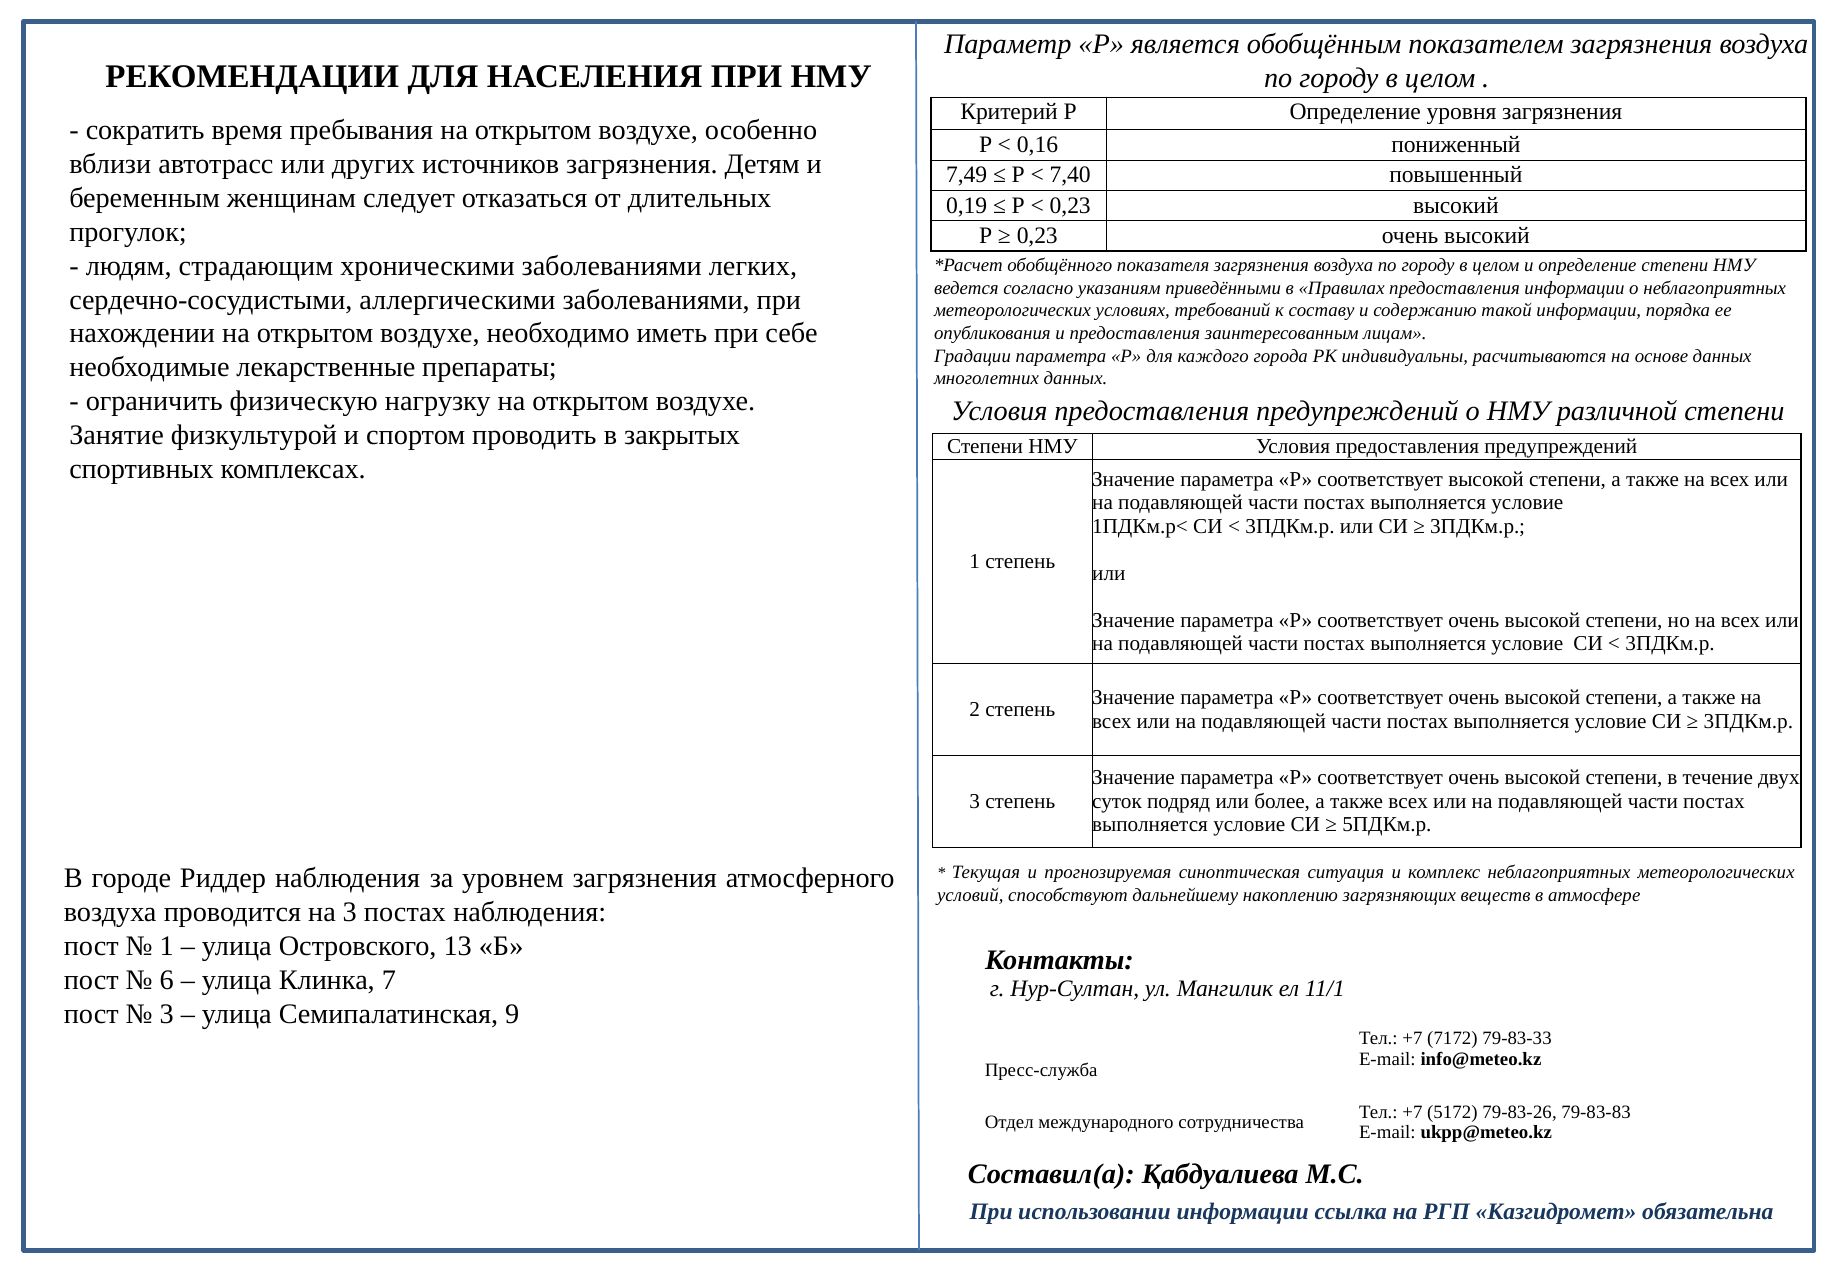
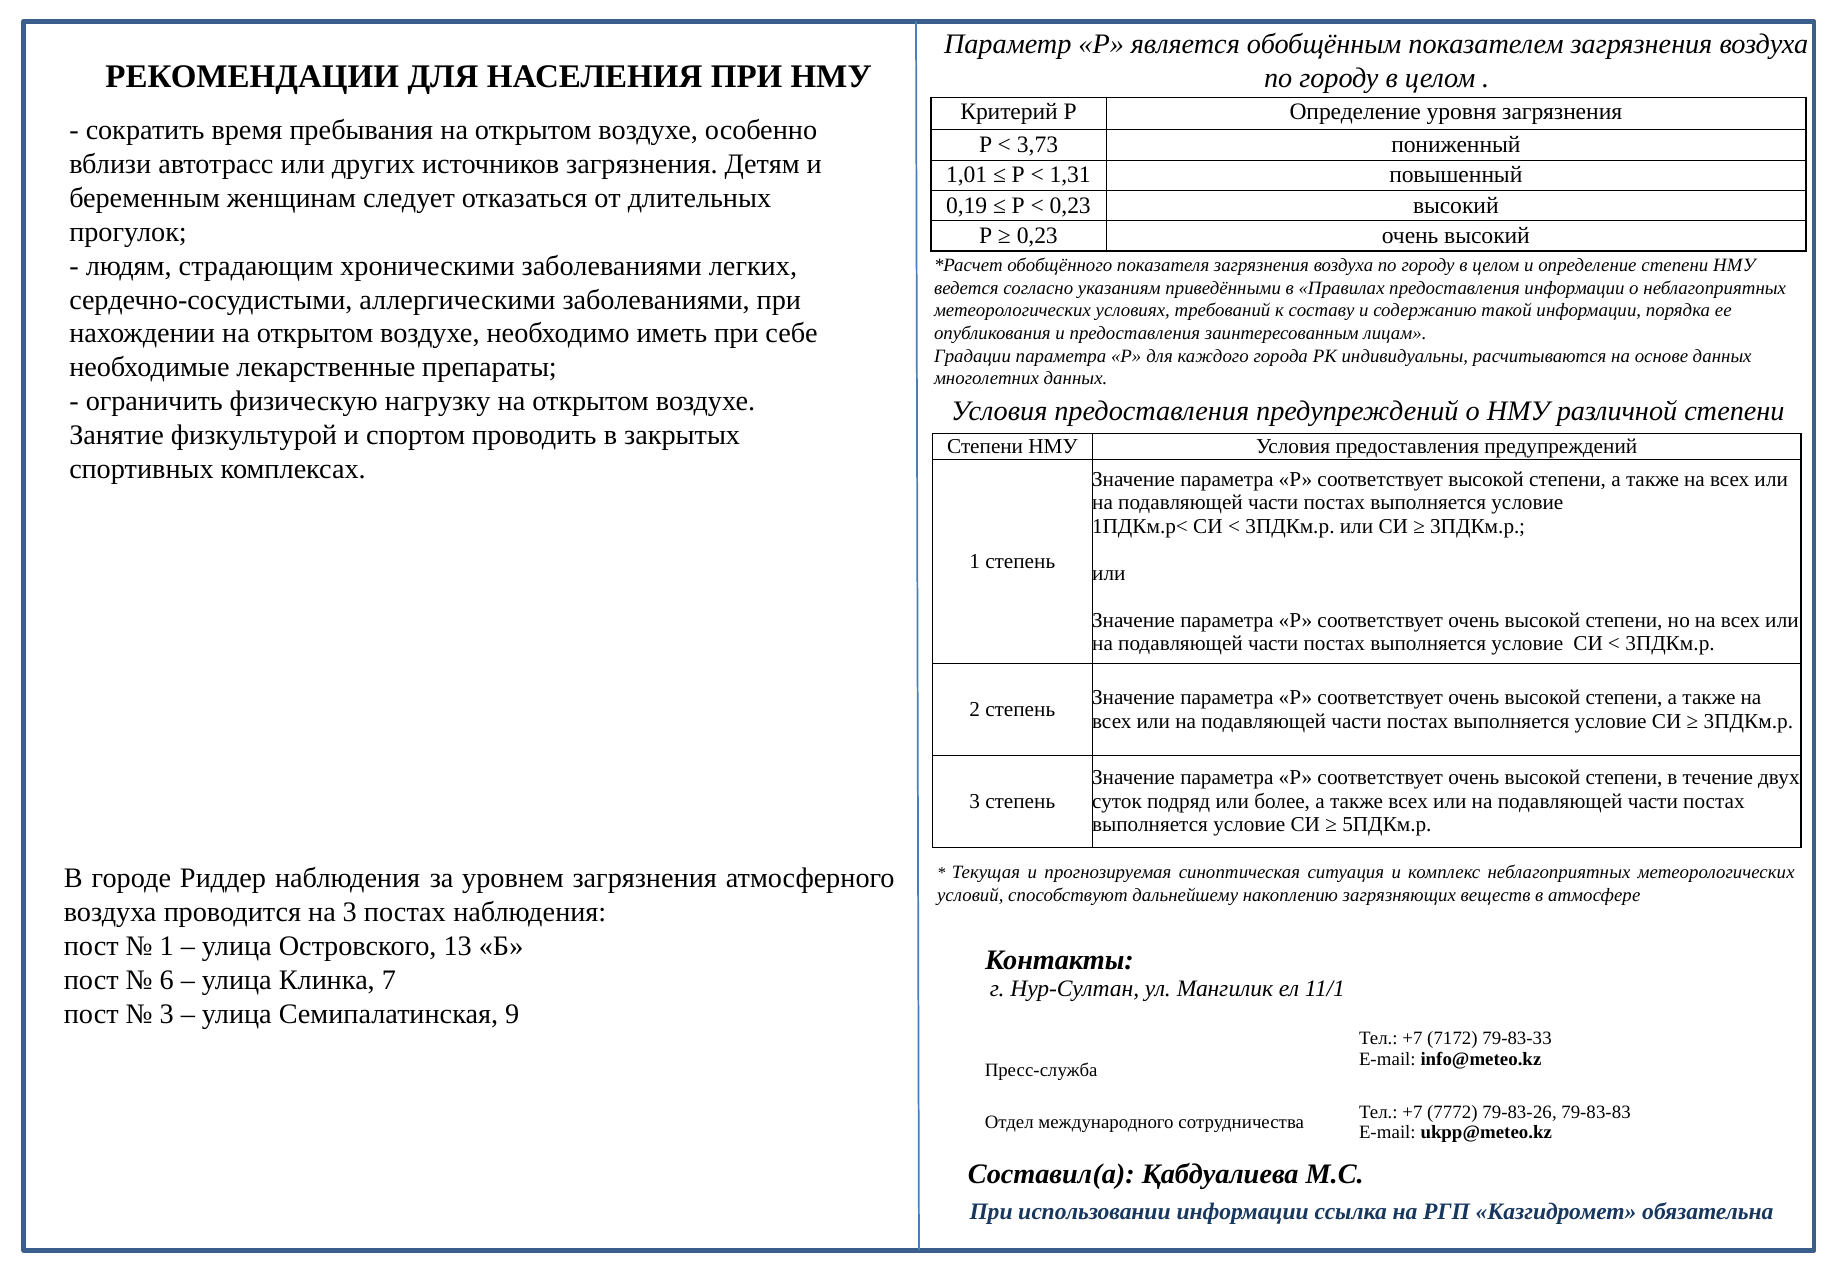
0,16: 0,16 -> 3,73
7,49: 7,49 -> 1,01
7,40: 7,40 -> 1,31
5172: 5172 -> 7772
